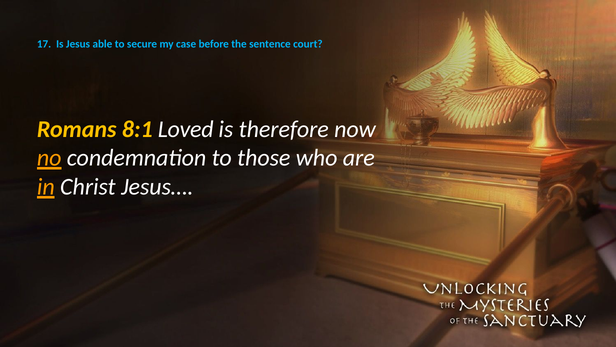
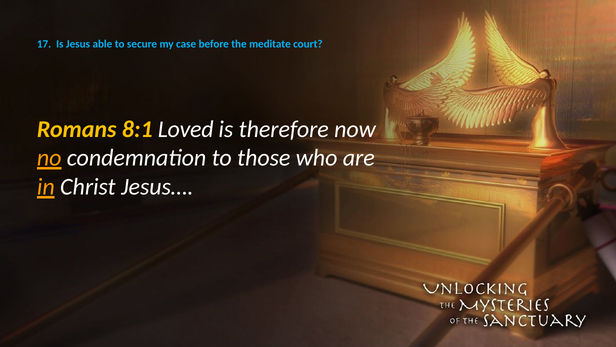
sentence: sentence -> meditate
